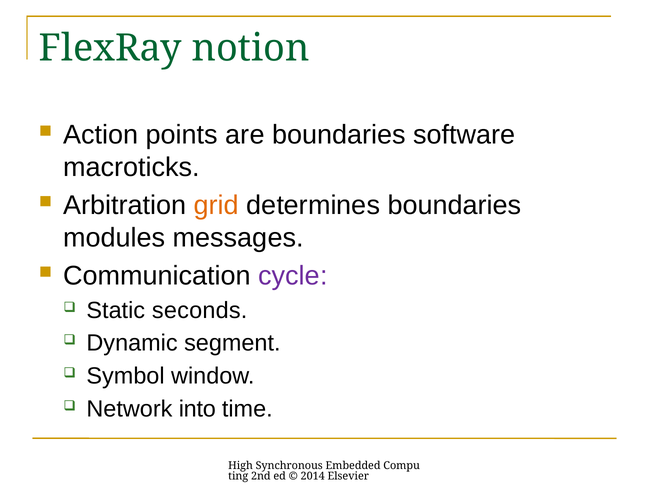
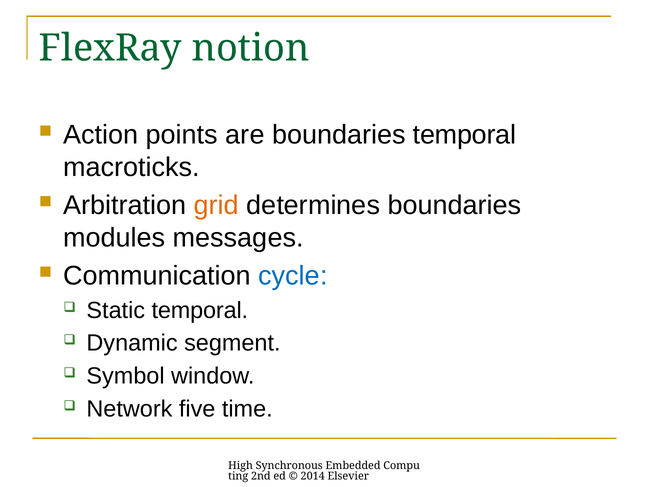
boundaries software: software -> temporal
cycle colour: purple -> blue
Static seconds: seconds -> temporal
into: into -> five
